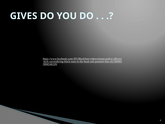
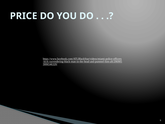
GIVES: GIVES -> PRICE
